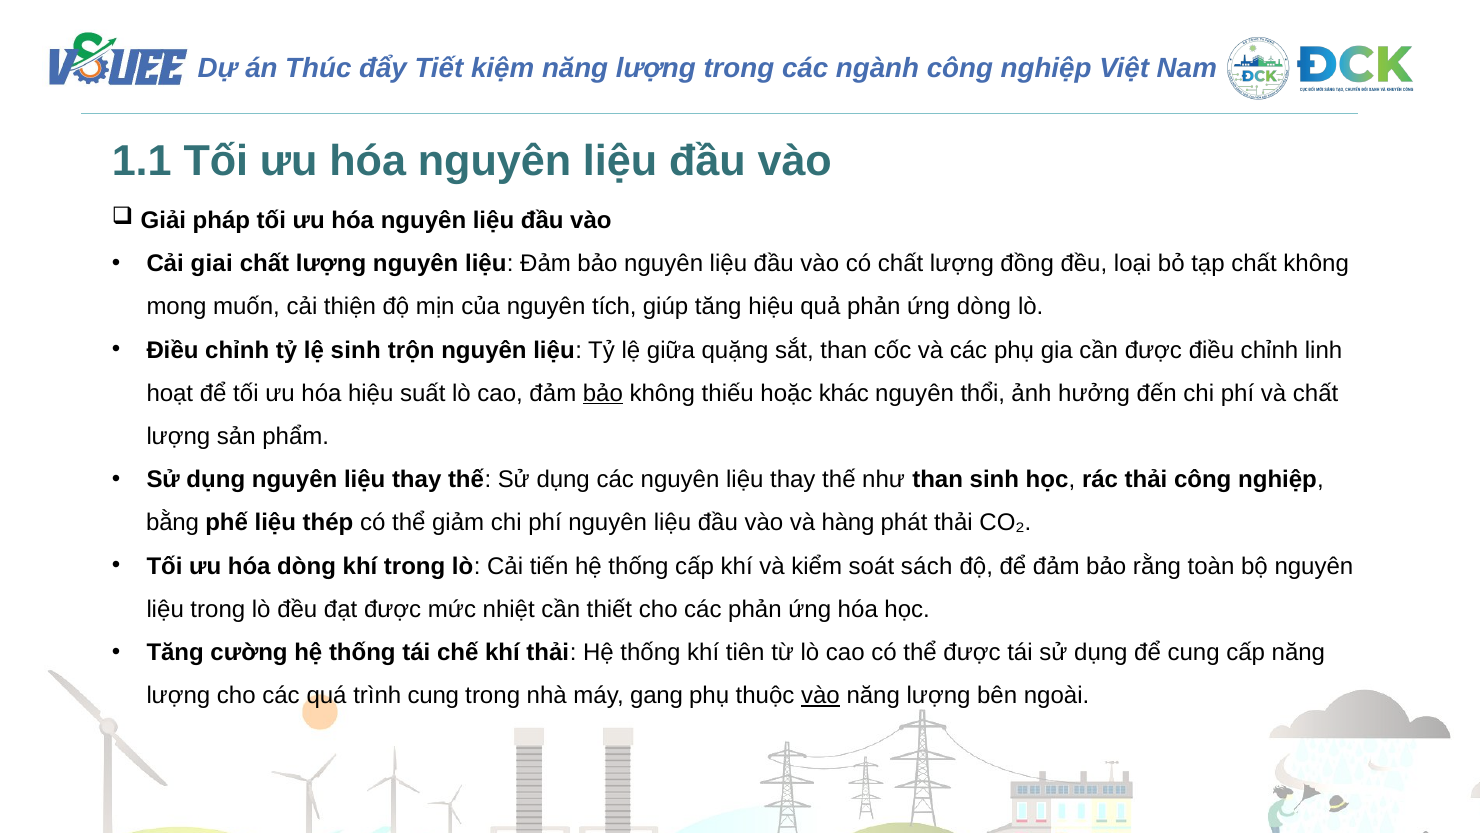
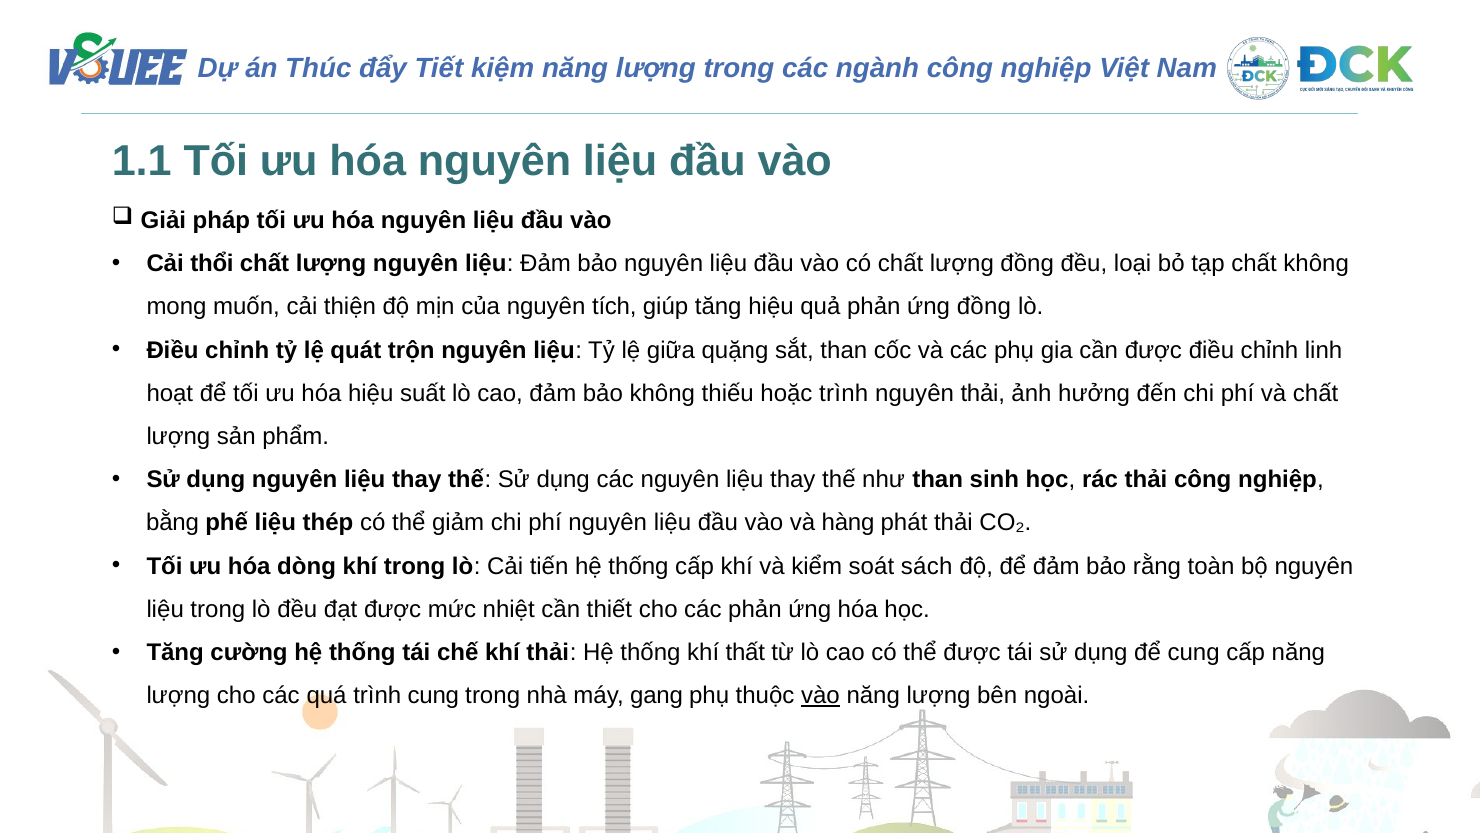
giai: giai -> thổi
ứng dòng: dòng -> đồng
lệ sinh: sinh -> quát
bảo at (603, 393) underline: present -> none
hoặc khác: khác -> trình
nguyên thổi: thổi -> thải
tiên: tiên -> thất
